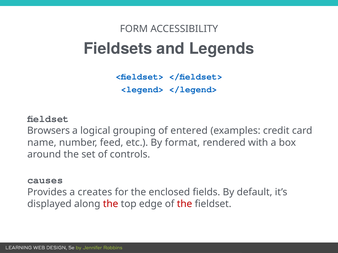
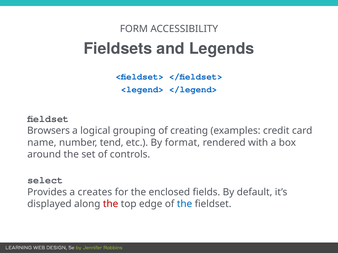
entered: entered -> creating
feed: feed -> tend
causes: causes -> select
the at (185, 204) colour: red -> blue
